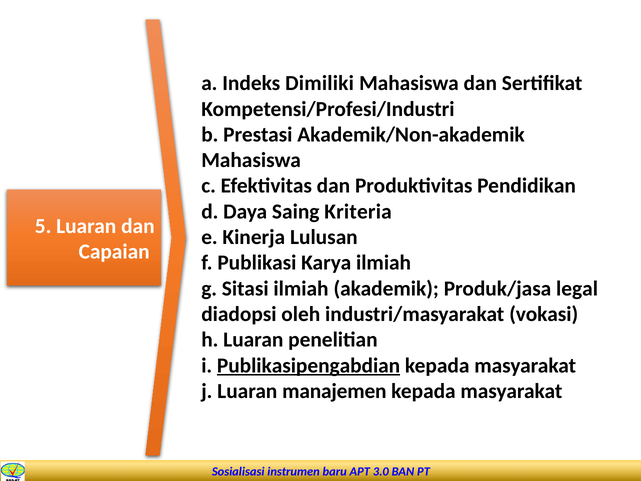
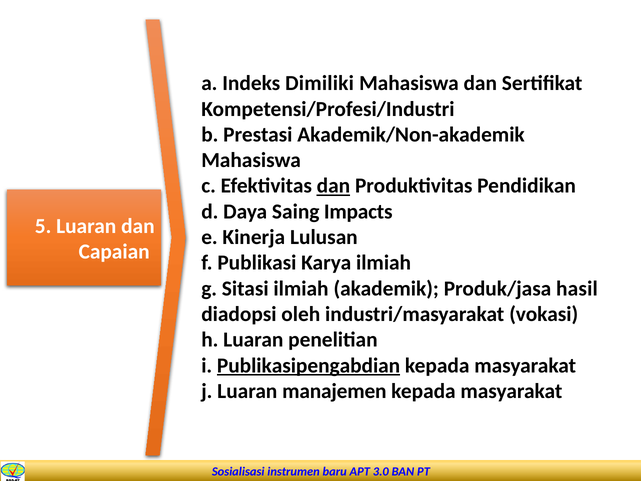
dan at (333, 186) underline: none -> present
Kriteria: Kriteria -> Impacts
legal: legal -> hasil
